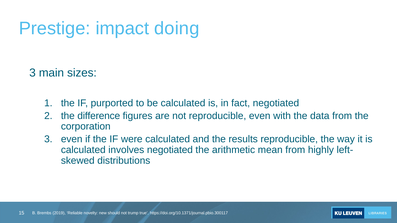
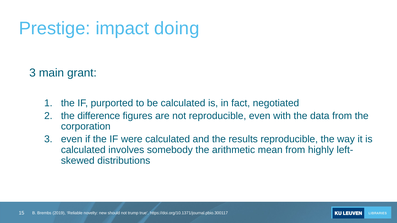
sizes: sizes -> grant
involves negotiated: negotiated -> somebody
